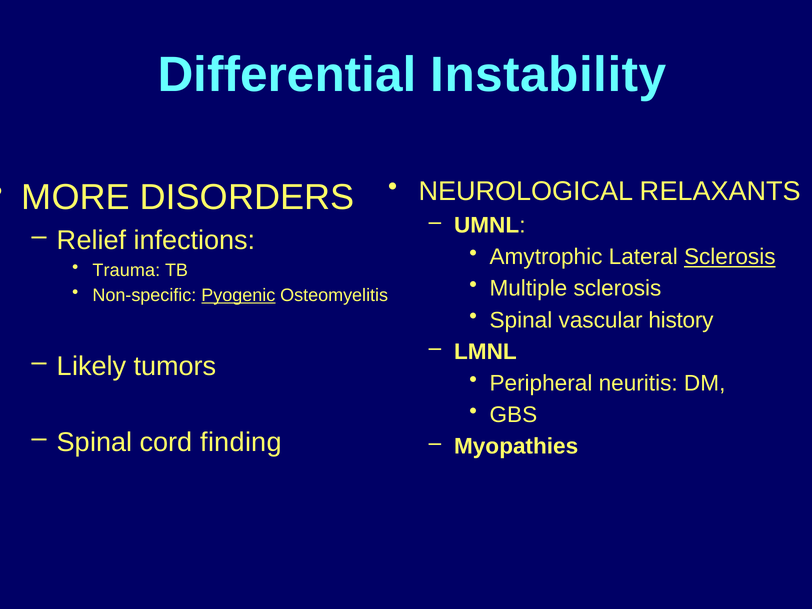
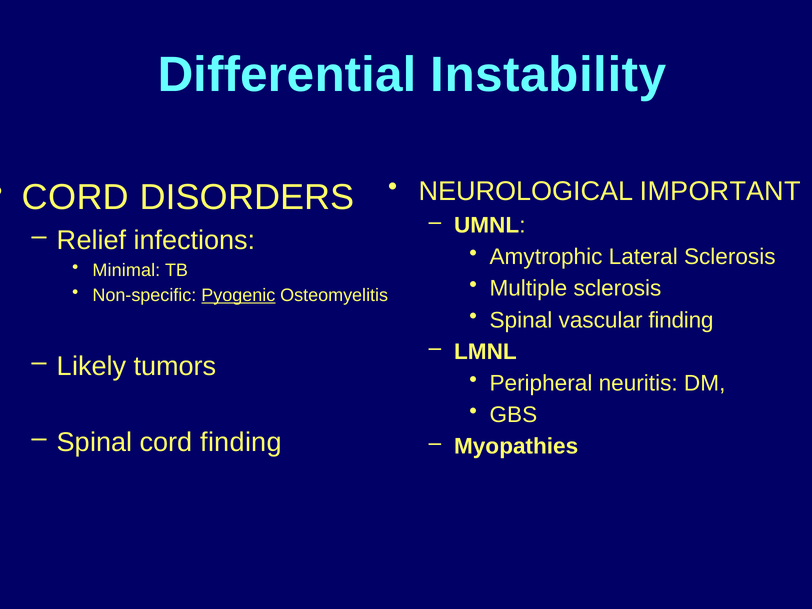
RELAXANTS: RELAXANTS -> IMPORTANT
MORE at (76, 197): MORE -> CORD
Sclerosis at (730, 257) underline: present -> none
Trauma: Trauma -> Minimal
vascular history: history -> finding
